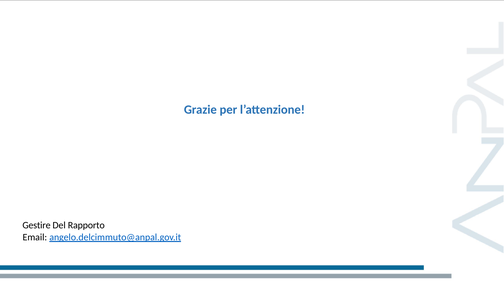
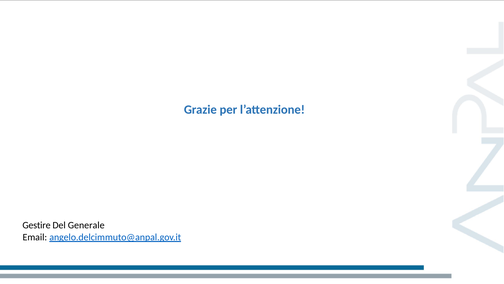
Rapporto: Rapporto -> Generale
